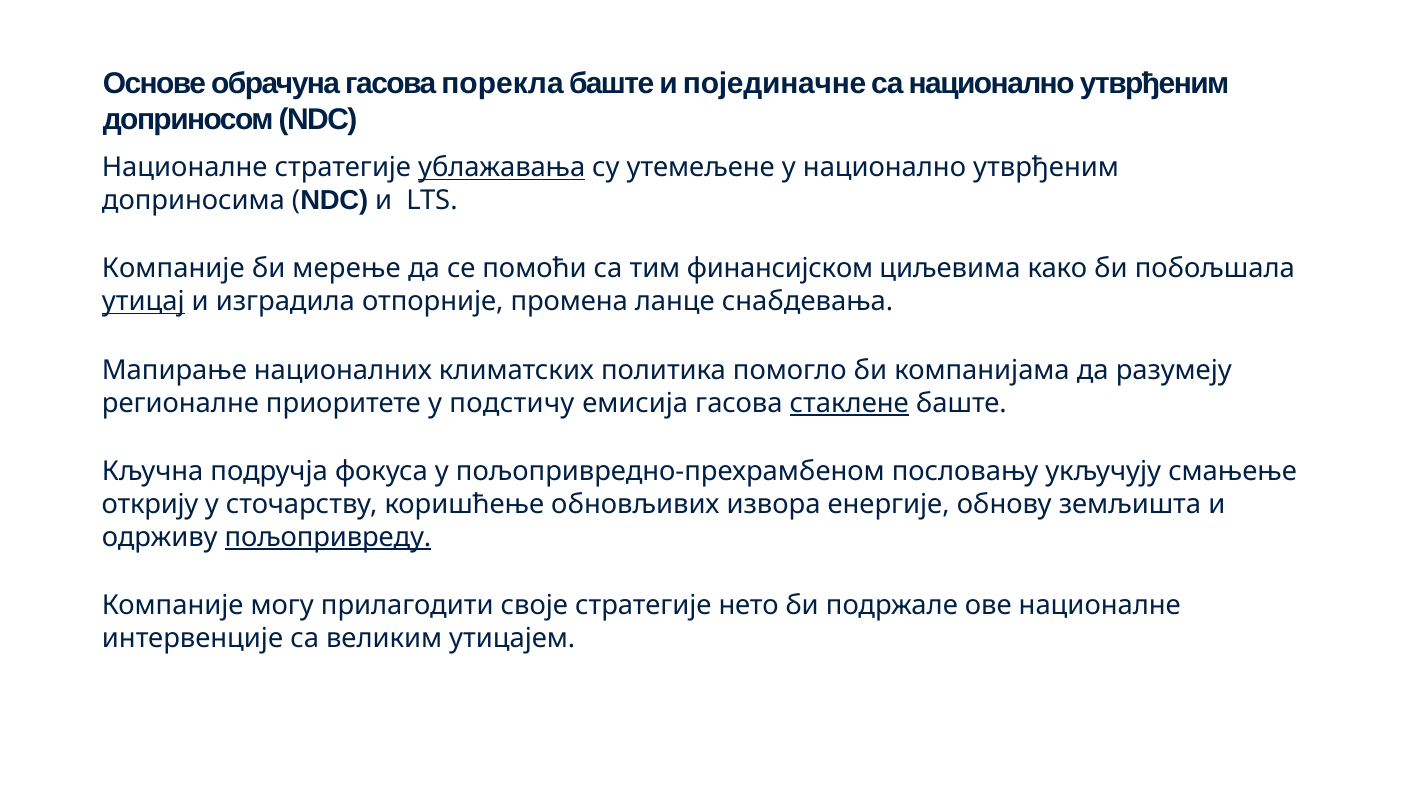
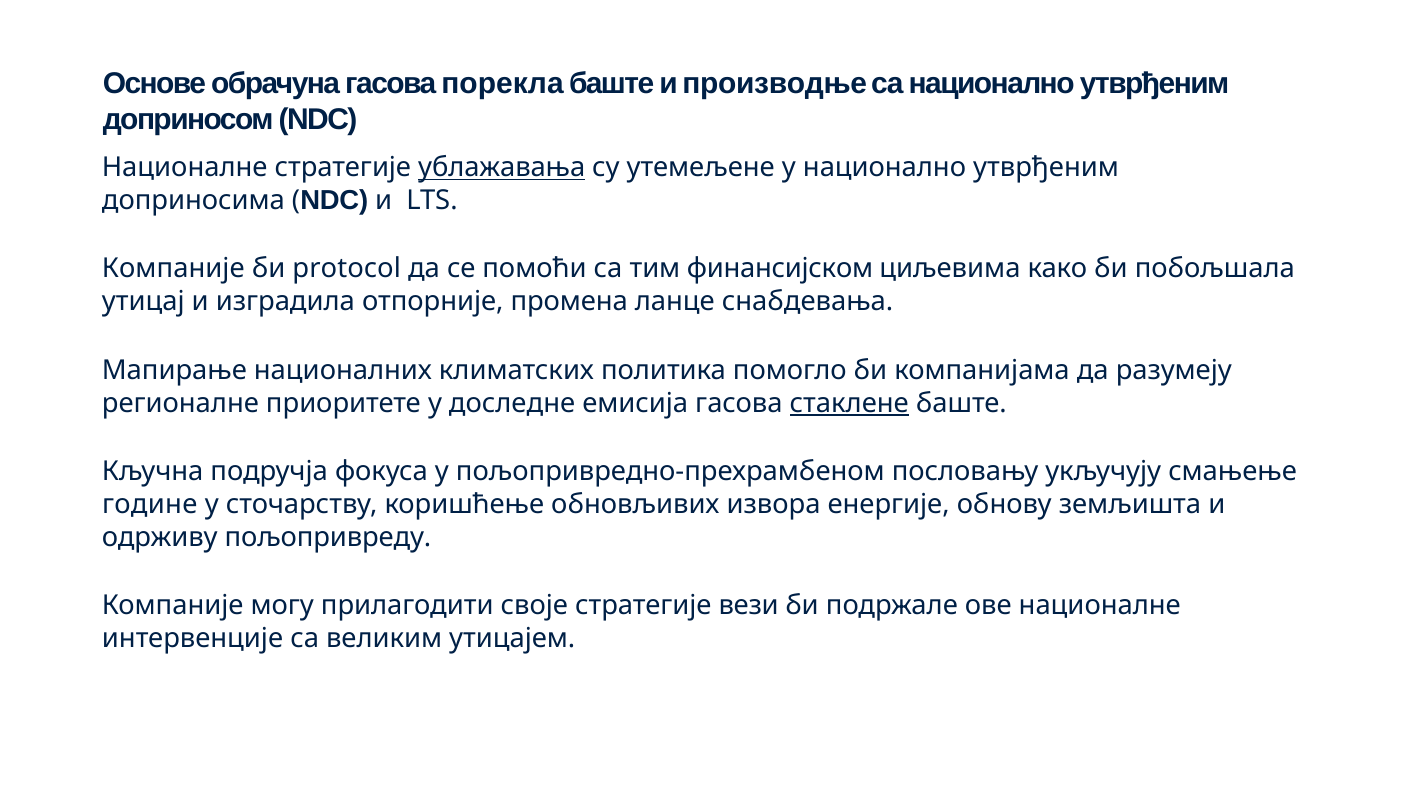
појединачне: појединачне -> производње
мерење: мерење -> protocol
утицај underline: present -> none
подстичу: подстичу -> доследне
открију: открију -> године
пољопривреду underline: present -> none
нето: нето -> вези
